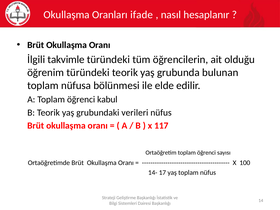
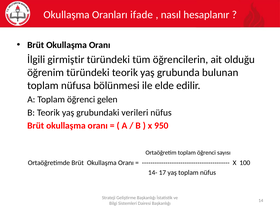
takvimle: takvimle -> girmiştir
kabul: kabul -> gelen
117: 117 -> 950
